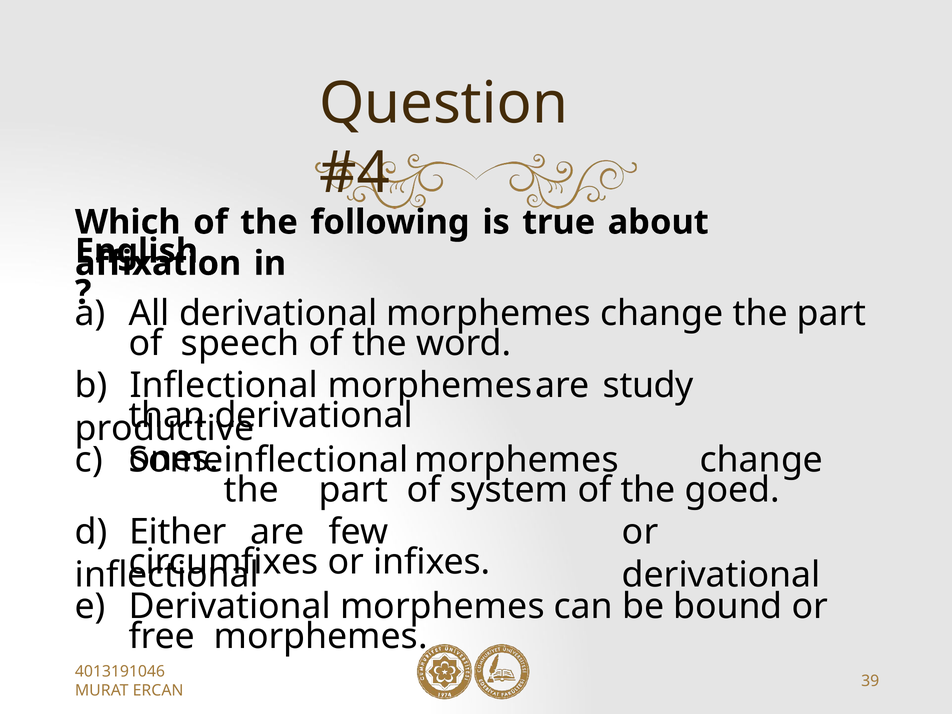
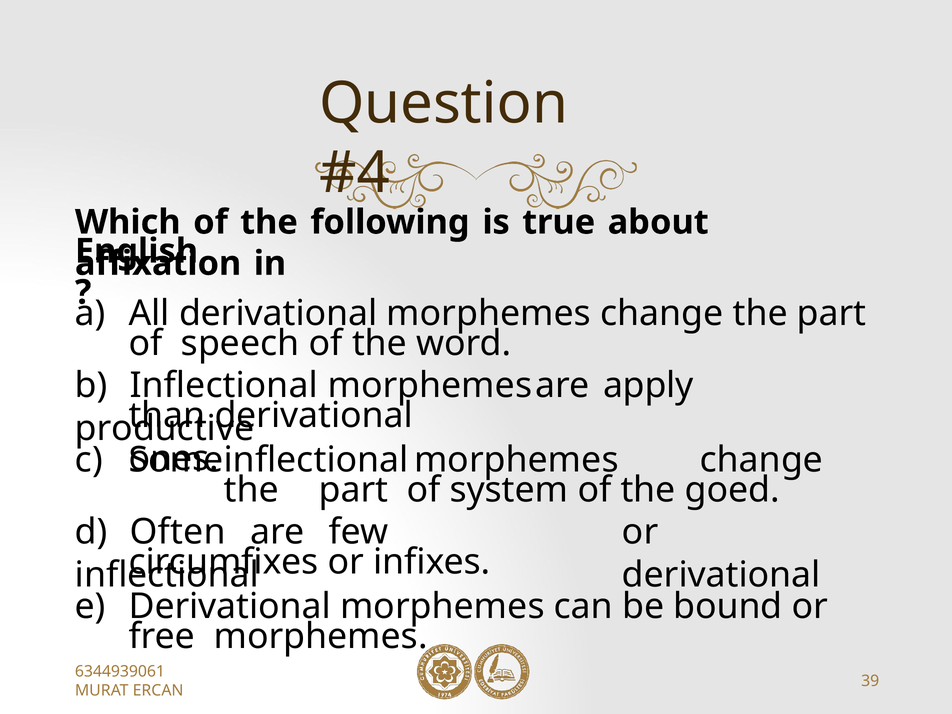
study: study -> apply
Either: Either -> Often
4013191046: 4013191046 -> 6344939061
